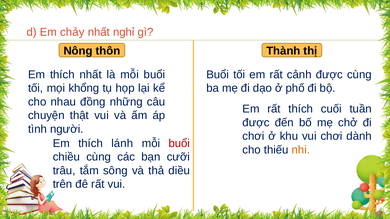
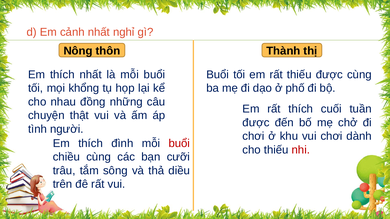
chảy: chảy -> cảnh
rất cảnh: cảnh -> thiếu
lánh: lánh -> đình
nhi colour: orange -> red
